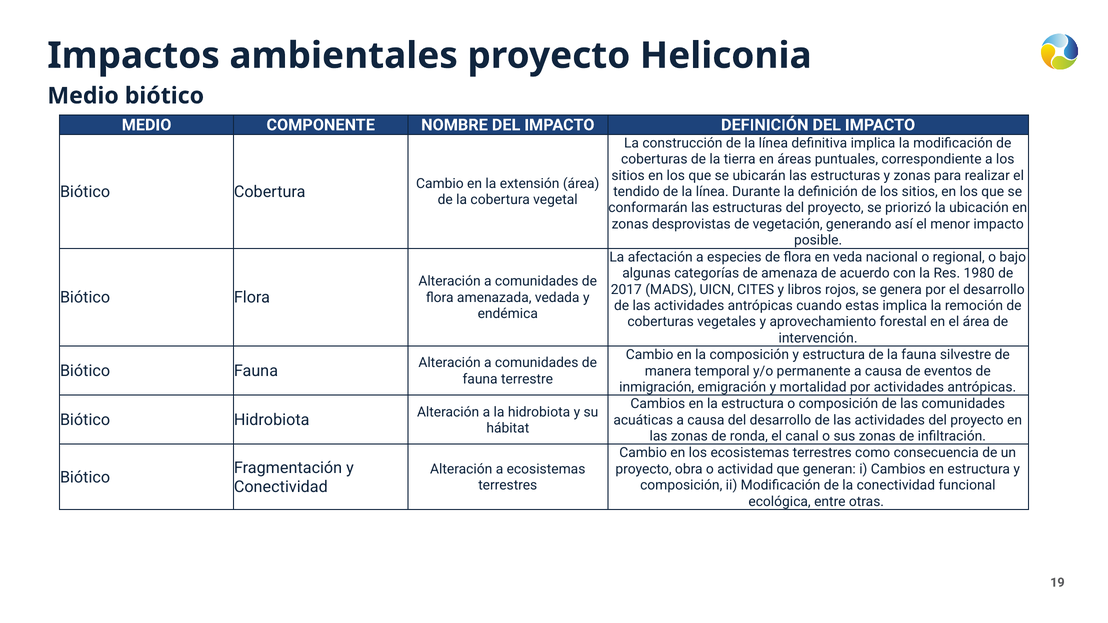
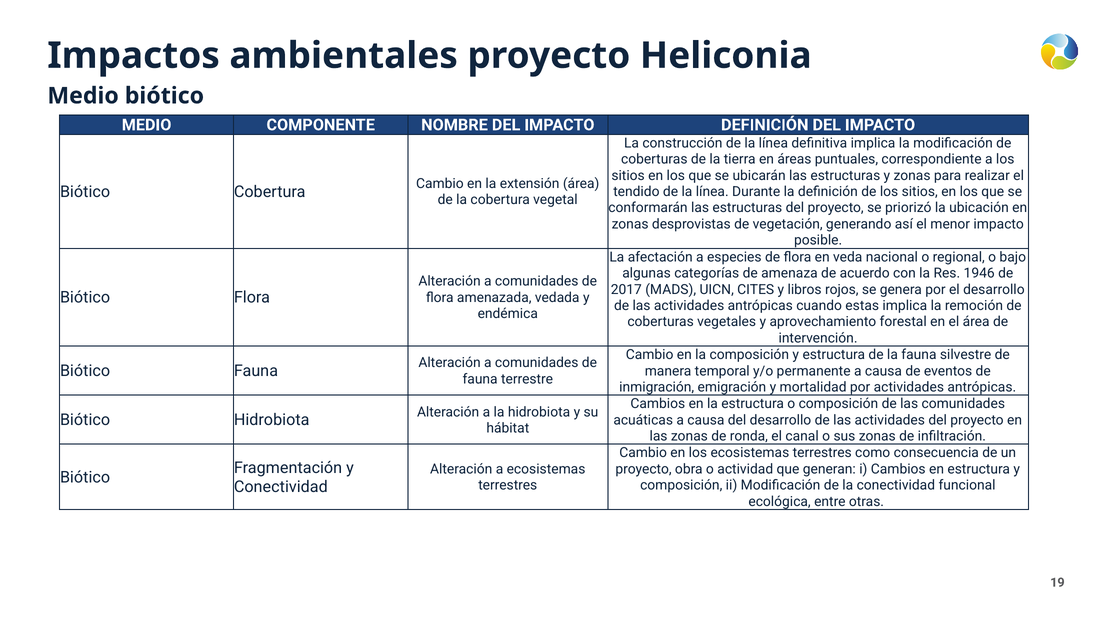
1980: 1980 -> 1946
